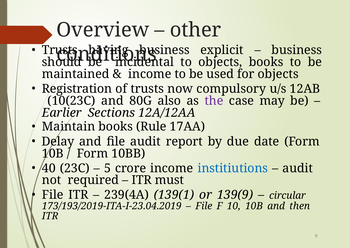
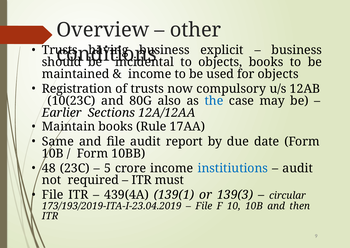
the colour: purple -> blue
Delay: Delay -> Same
40: 40 -> 48
239(4A: 239(4A -> 439(4A
139(9: 139(9 -> 139(3
